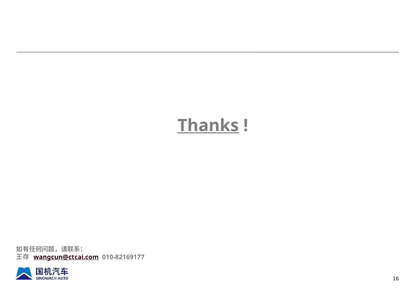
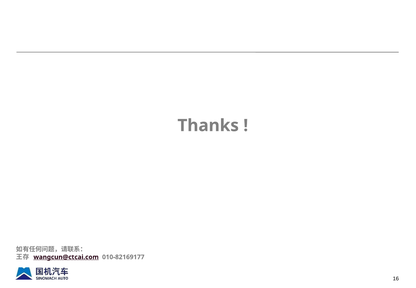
Thanks underline: present -> none
